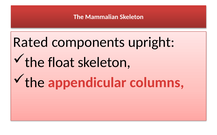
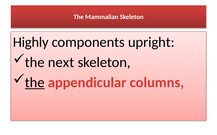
Rated: Rated -> Highly
float: float -> next
the at (35, 83) underline: none -> present
